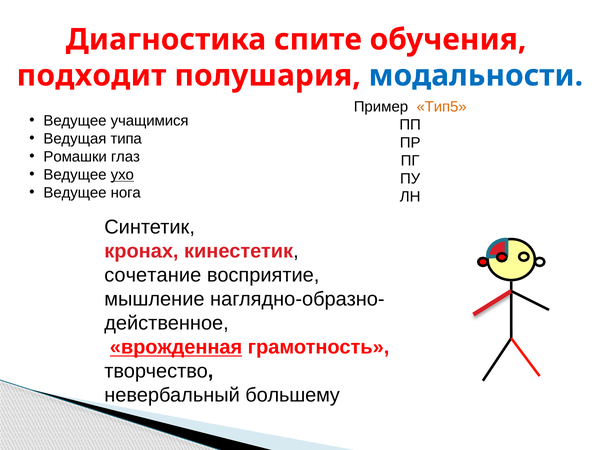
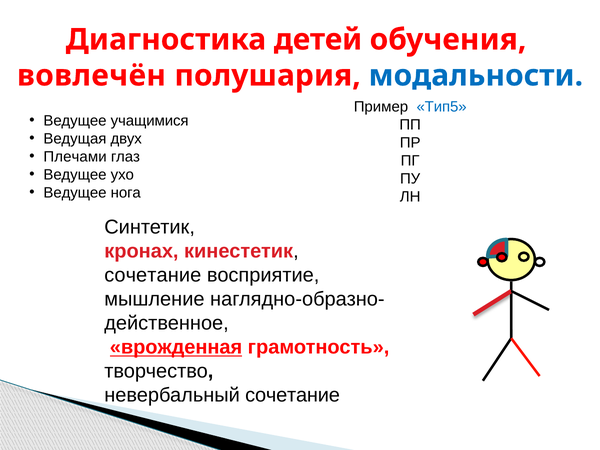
спите: спите -> детей
подходит: подходит -> вовлечён
Тип5 colour: orange -> blue
типа: типа -> двух
Ромашки: Ромашки -> Плечами
ухо underline: present -> none
невербальный большему: большему -> сочетание
